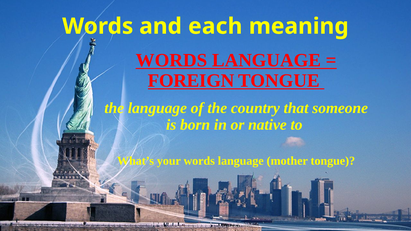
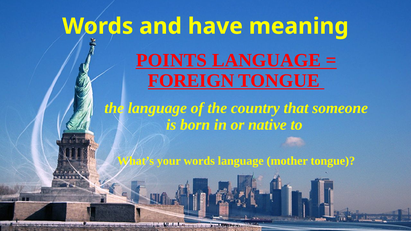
each: each -> have
WORDS at (172, 60): WORDS -> POINTS
